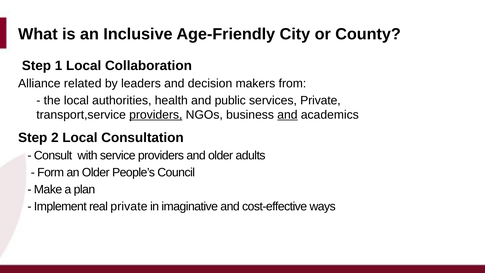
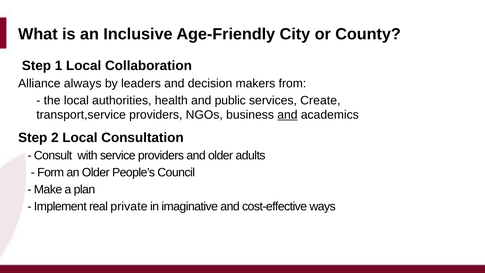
related: related -> always
services Private: Private -> Create
providers at (156, 115) underline: present -> none
